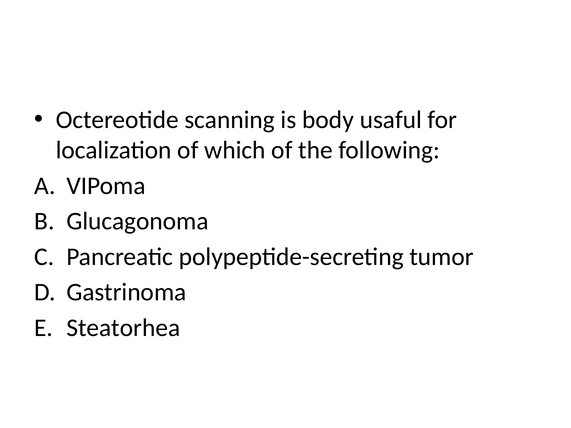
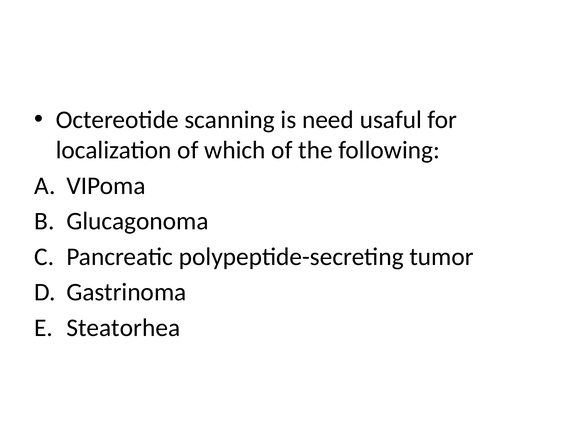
body: body -> need
